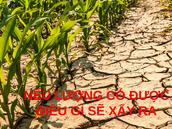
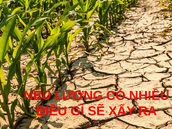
ĐƯỢC: ĐƯỢC -> NHIỀU
